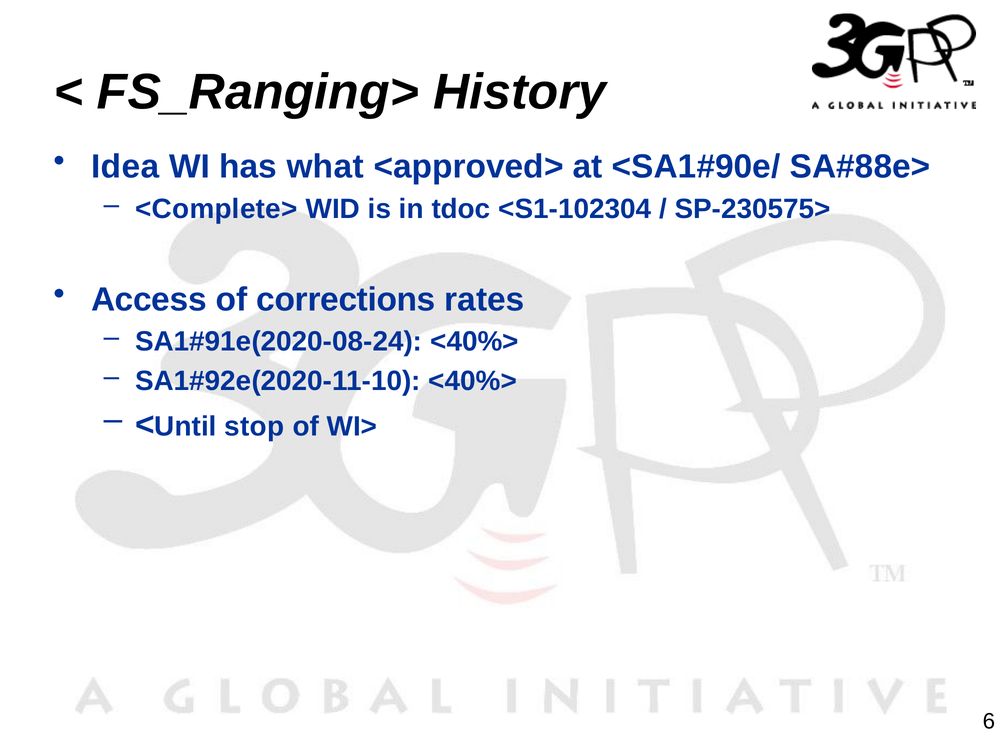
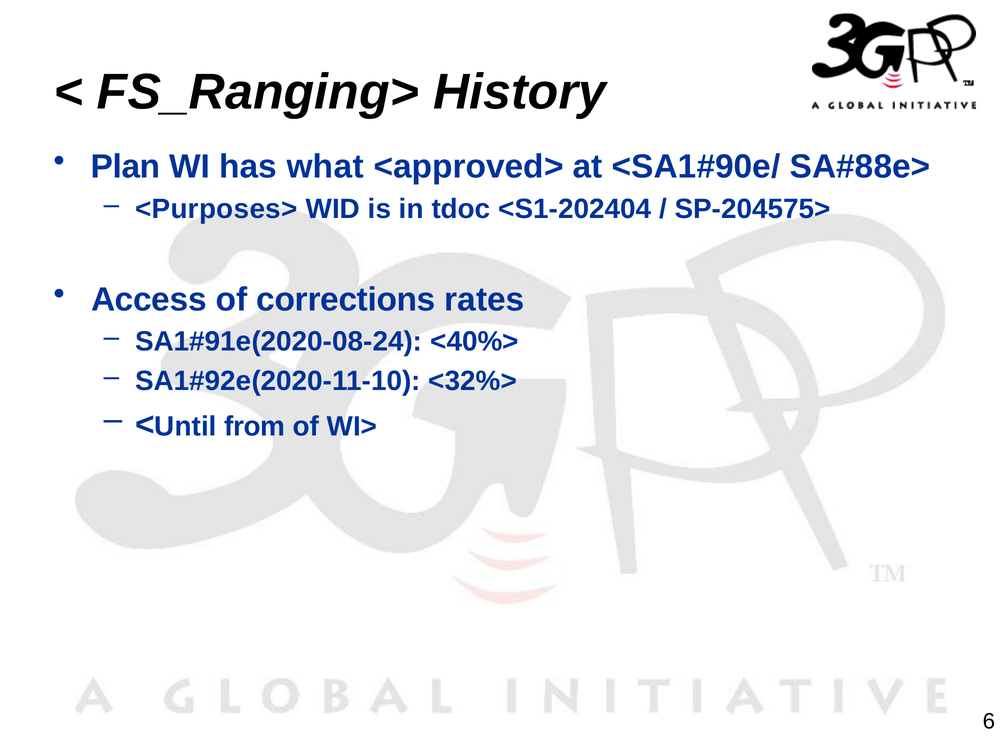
Idea: Idea -> Plan
<Complete>: <Complete> -> <Purposes>
<S1-102304: <S1-102304 -> <S1-202404
SP-230575>: SP-230575> -> SP-204575>
<40%> at (473, 381): <40%> -> <32%>
stop: stop -> from
